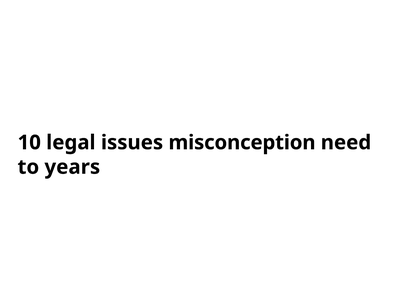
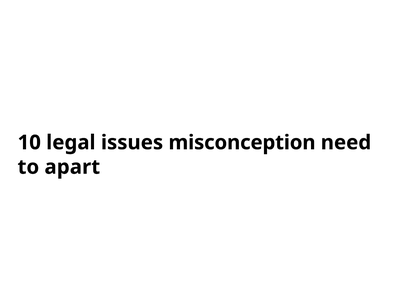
years: years -> apart
